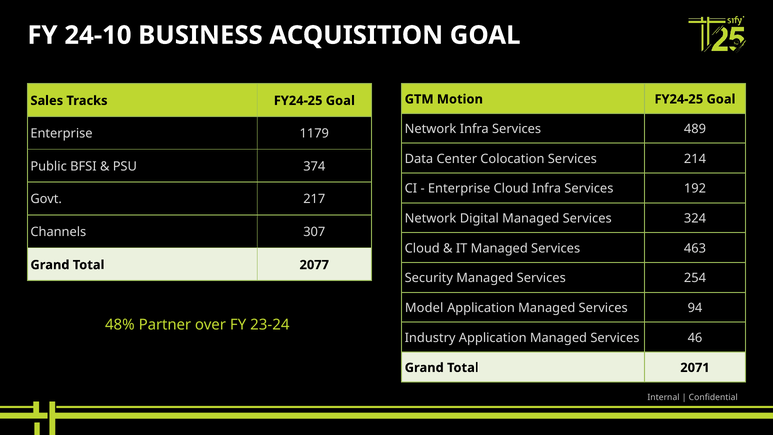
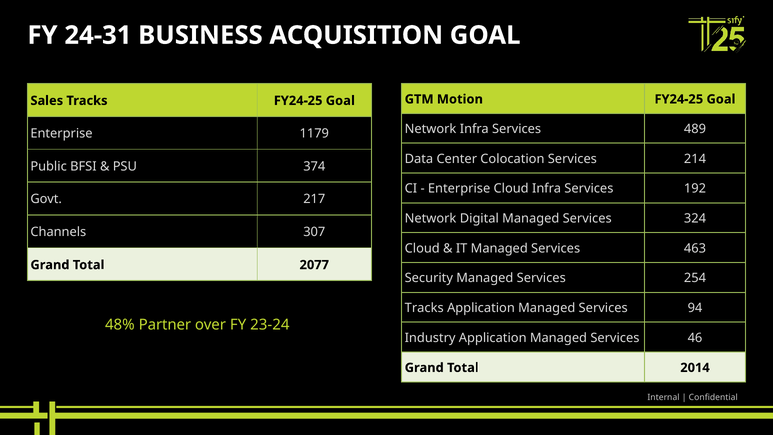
24-10: 24-10 -> 24-31
Model at (424, 308): Model -> Tracks
2071: 2071 -> 2014
